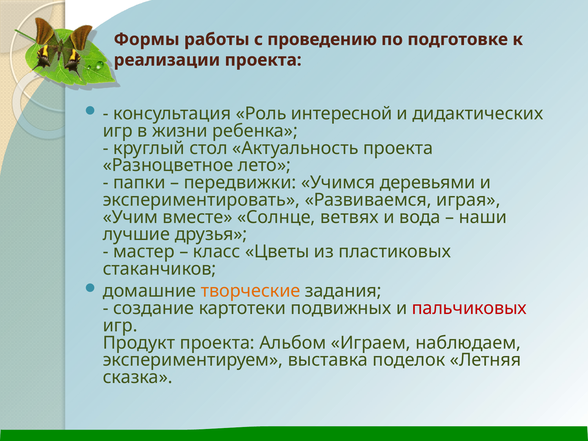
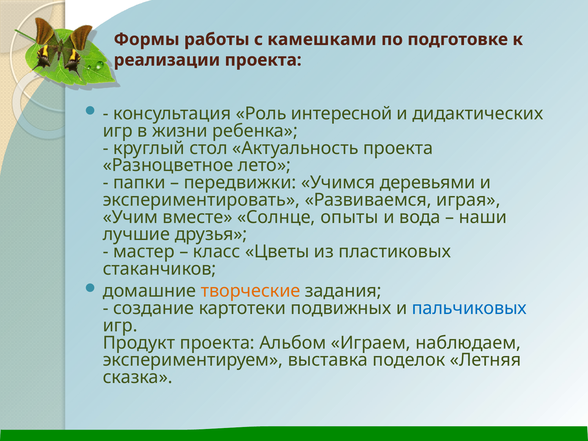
проведению: проведению -> камешками
ветвях: ветвях -> опыты
пальчиковых colour: red -> blue
